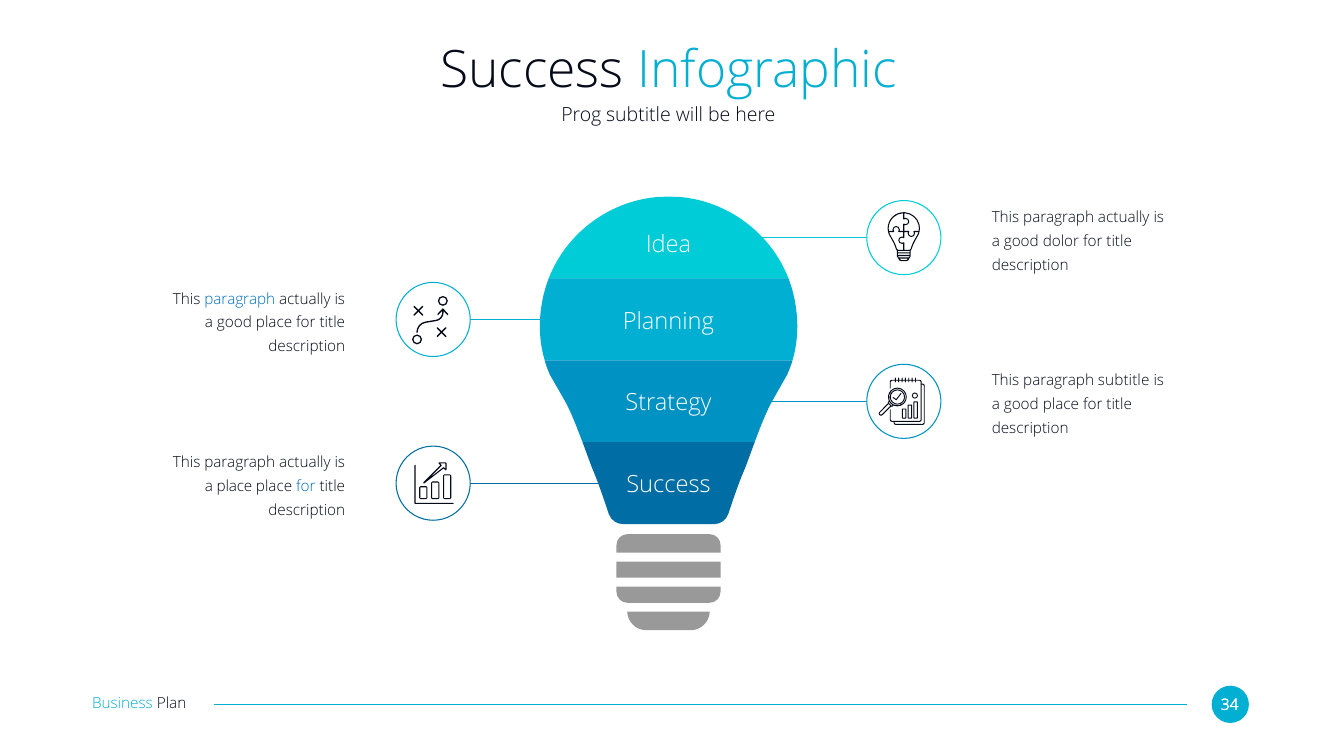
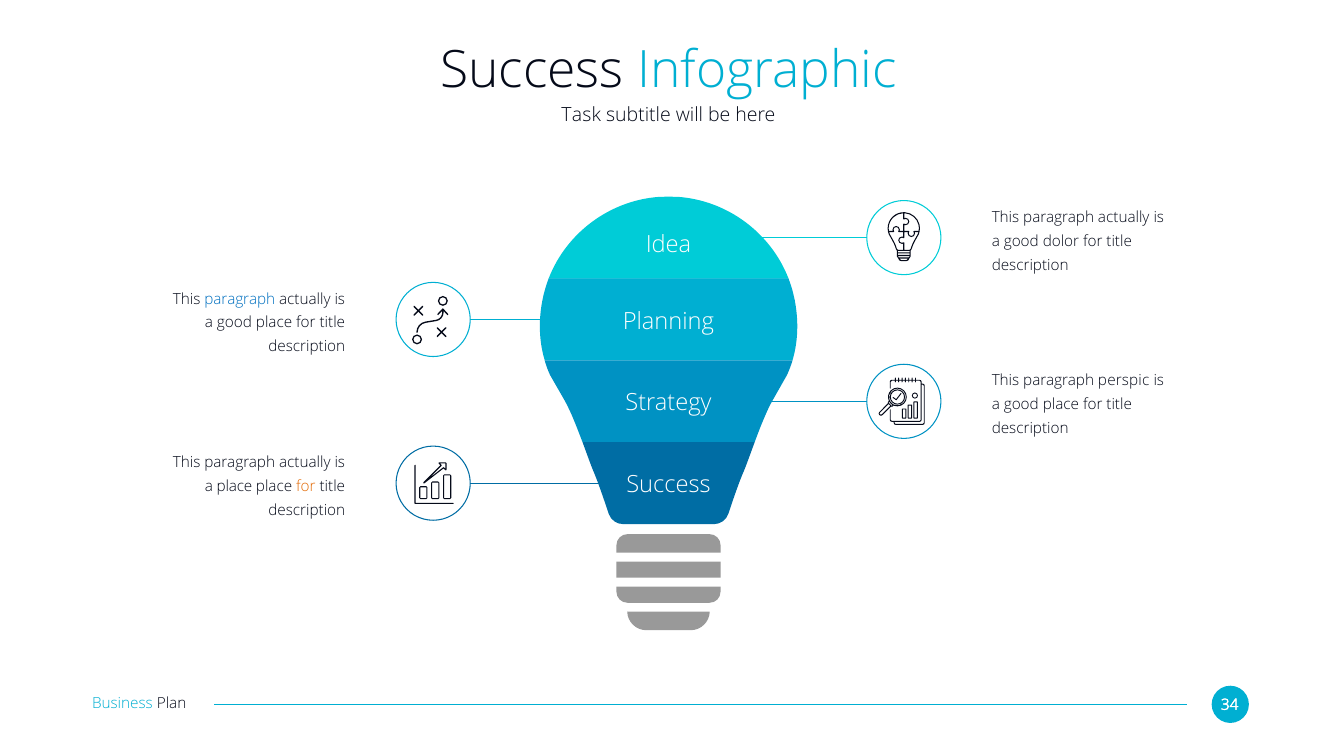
Prog: Prog -> Task
paragraph subtitle: subtitle -> perspic
for at (306, 487) colour: blue -> orange
